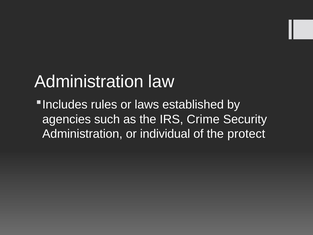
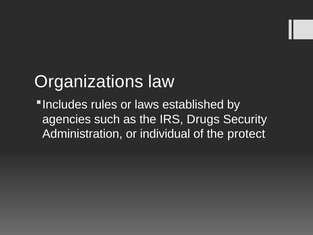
Administration at (89, 82): Administration -> Organizations
Crime: Crime -> Drugs
